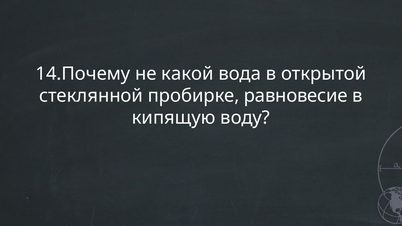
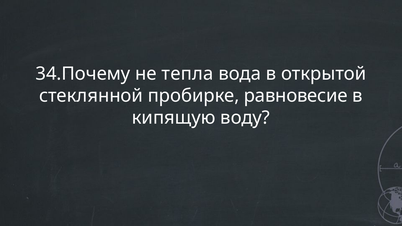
14.Почему: 14.Почему -> 34.Почему
какой: какой -> тепла
